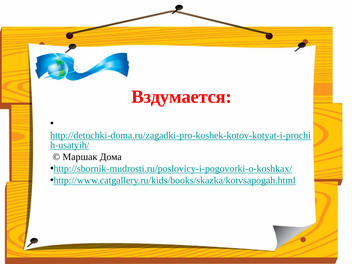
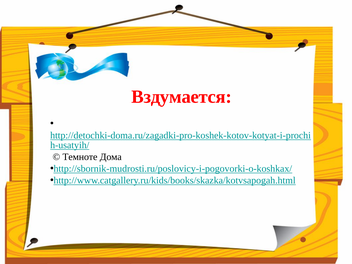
Маршак: Маршак -> Темноте
